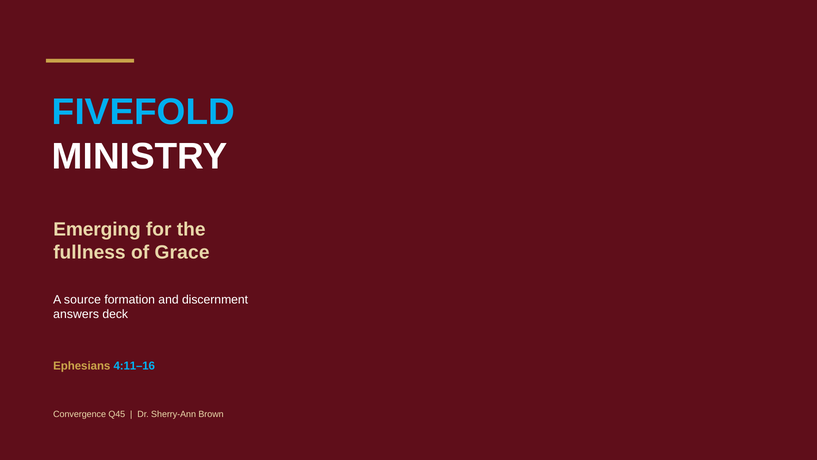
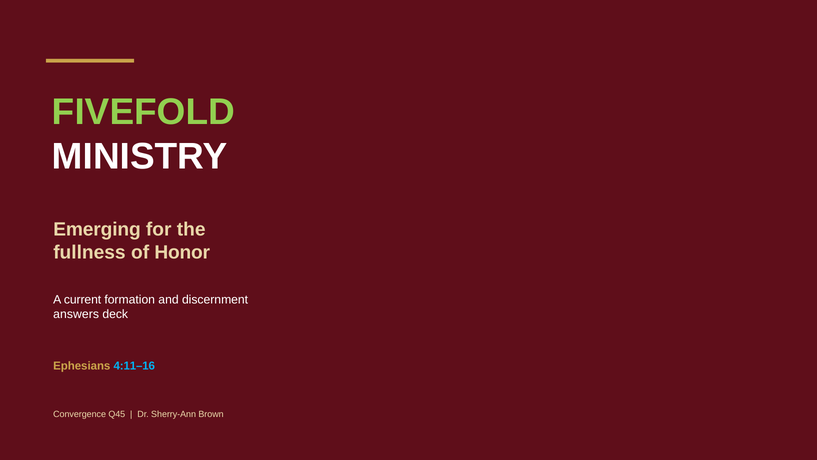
FIVEFOLD colour: light blue -> light green
Grace: Grace -> Honor
source: source -> current
